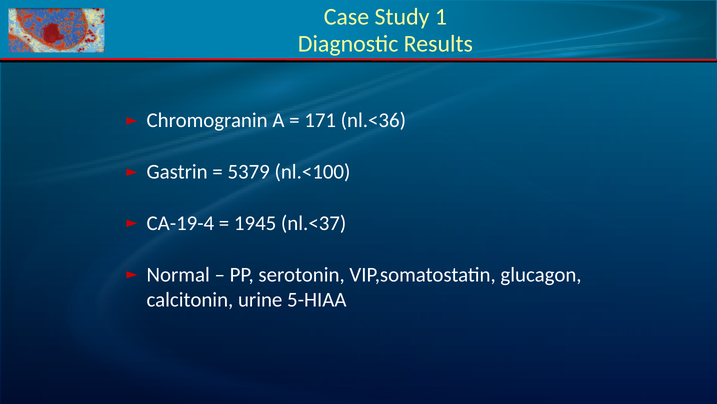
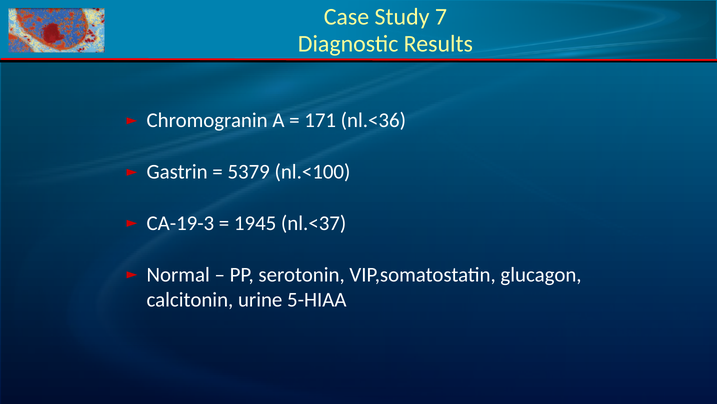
1: 1 -> 7
CA-19-4: CA-19-4 -> CA-19-3
